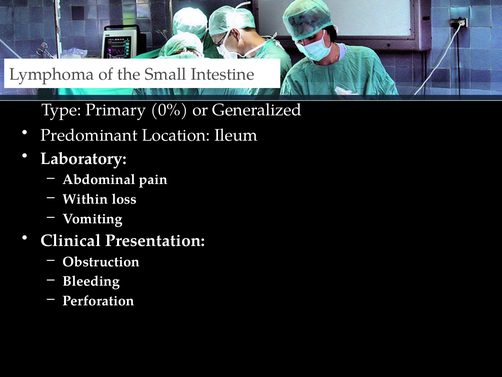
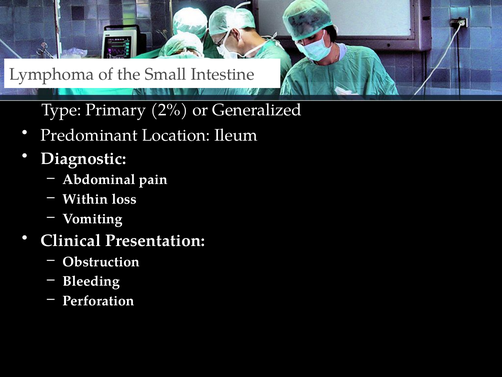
0%: 0% -> 2%
Laboratory: Laboratory -> Diagnostic
